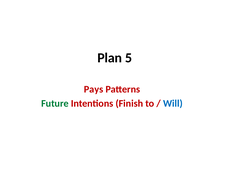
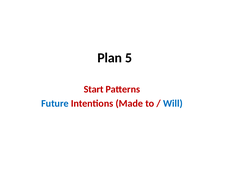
Pays: Pays -> Start
Future colour: green -> blue
Finish: Finish -> Made
